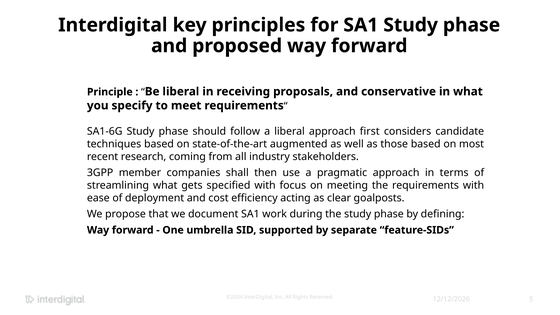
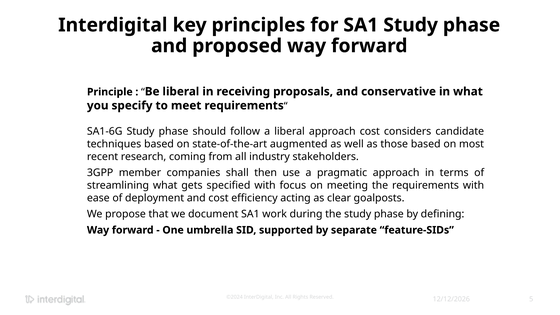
approach first: first -> cost
